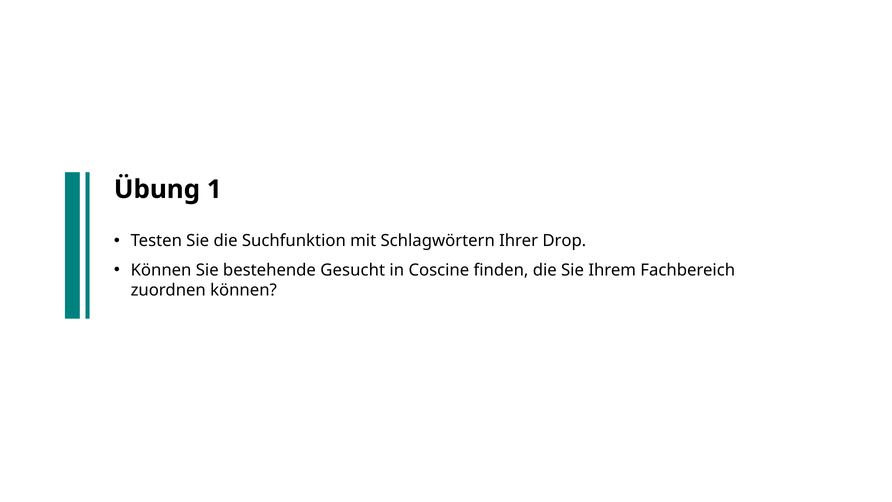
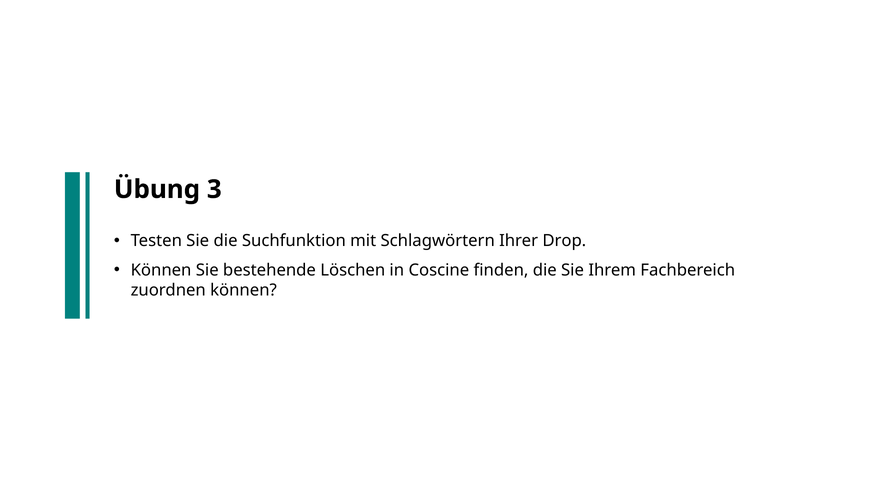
1: 1 -> 3
Gesucht: Gesucht -> Löschen
